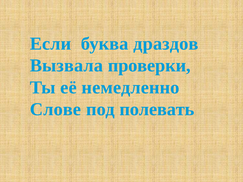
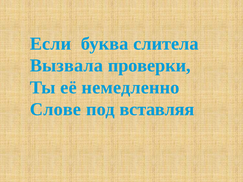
драздов: драздов -> слитела
полевать: полевать -> вставляя
